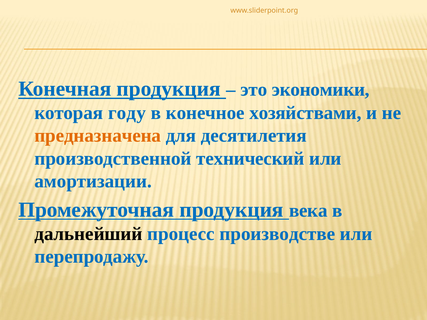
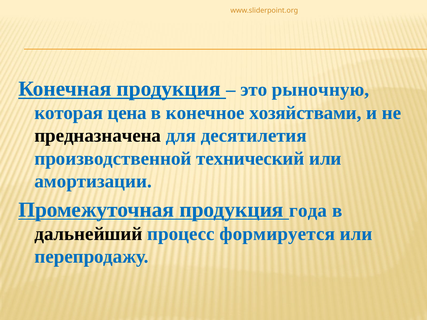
экономики: экономики -> рыночную
году: году -> цена
предназначена colour: orange -> black
века: века -> года
производстве: производстве -> формируется
